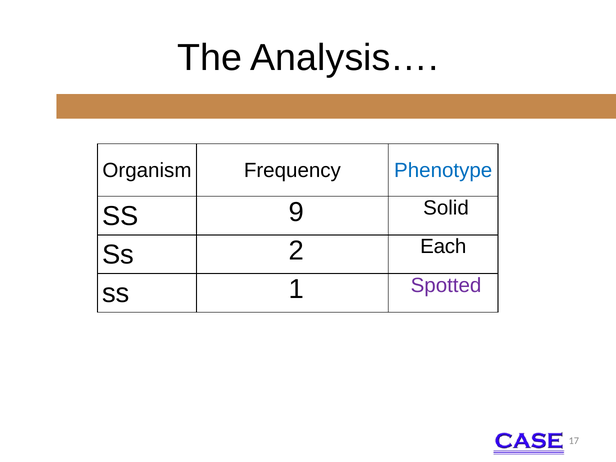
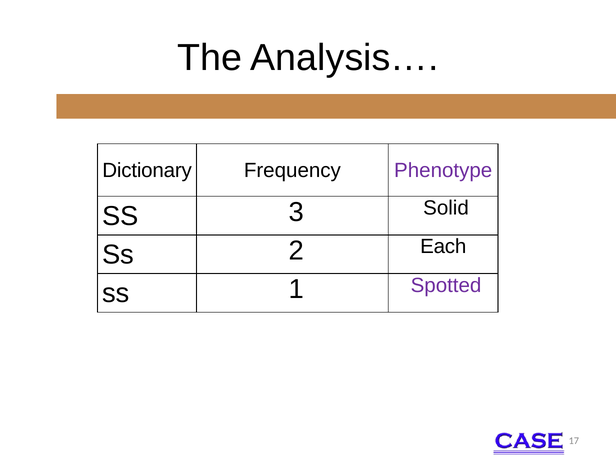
Organism: Organism -> Dictionary
Phenotype colour: blue -> purple
9: 9 -> 3
